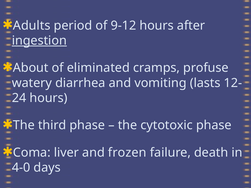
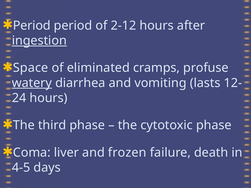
Adults at (32, 26): Adults -> Period
9-12: 9-12 -> 2-12
About: About -> Space
watery underline: none -> present
4-0: 4-0 -> 4-5
